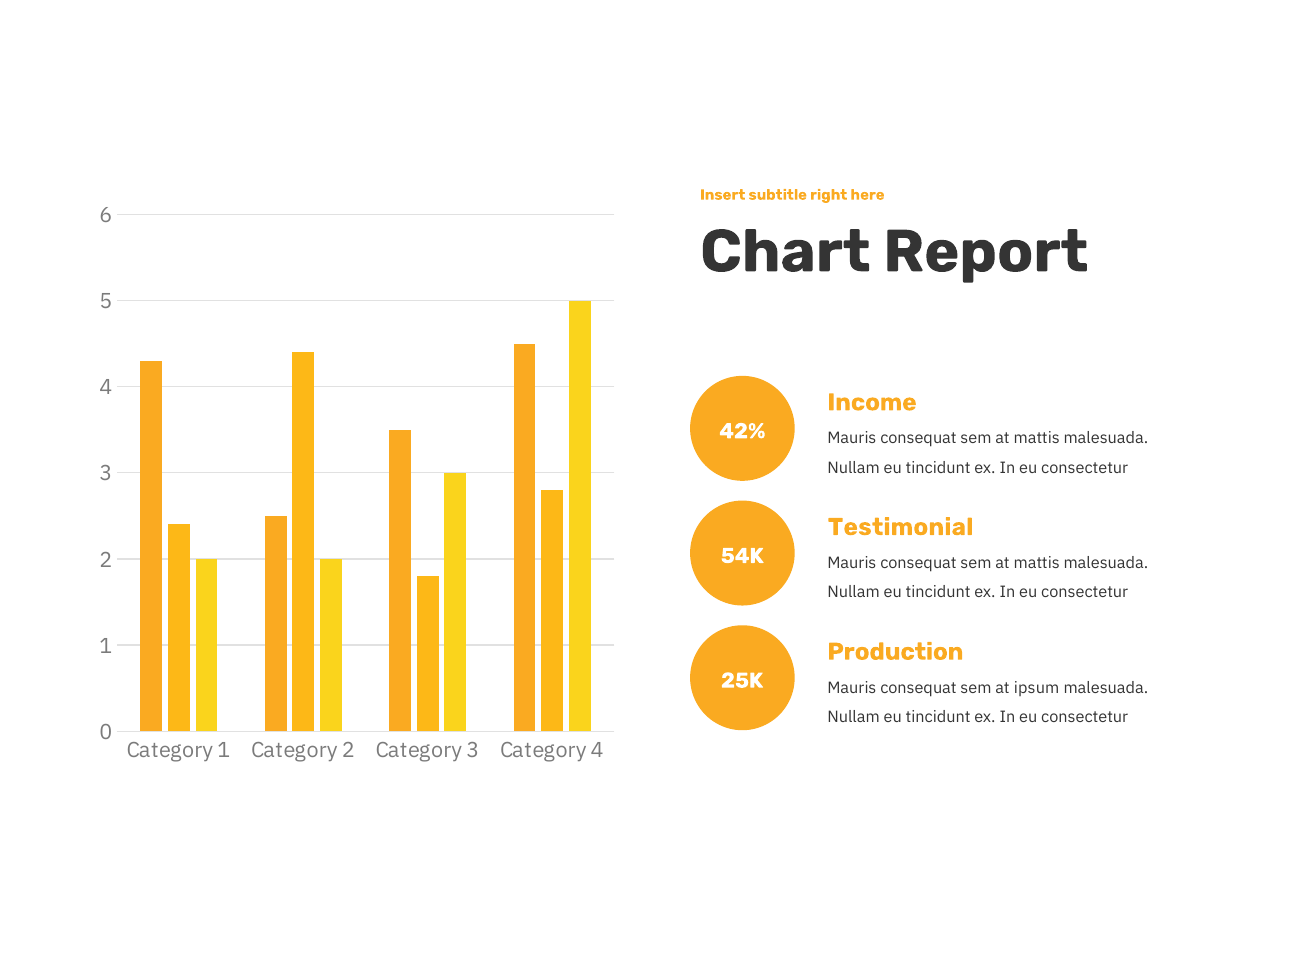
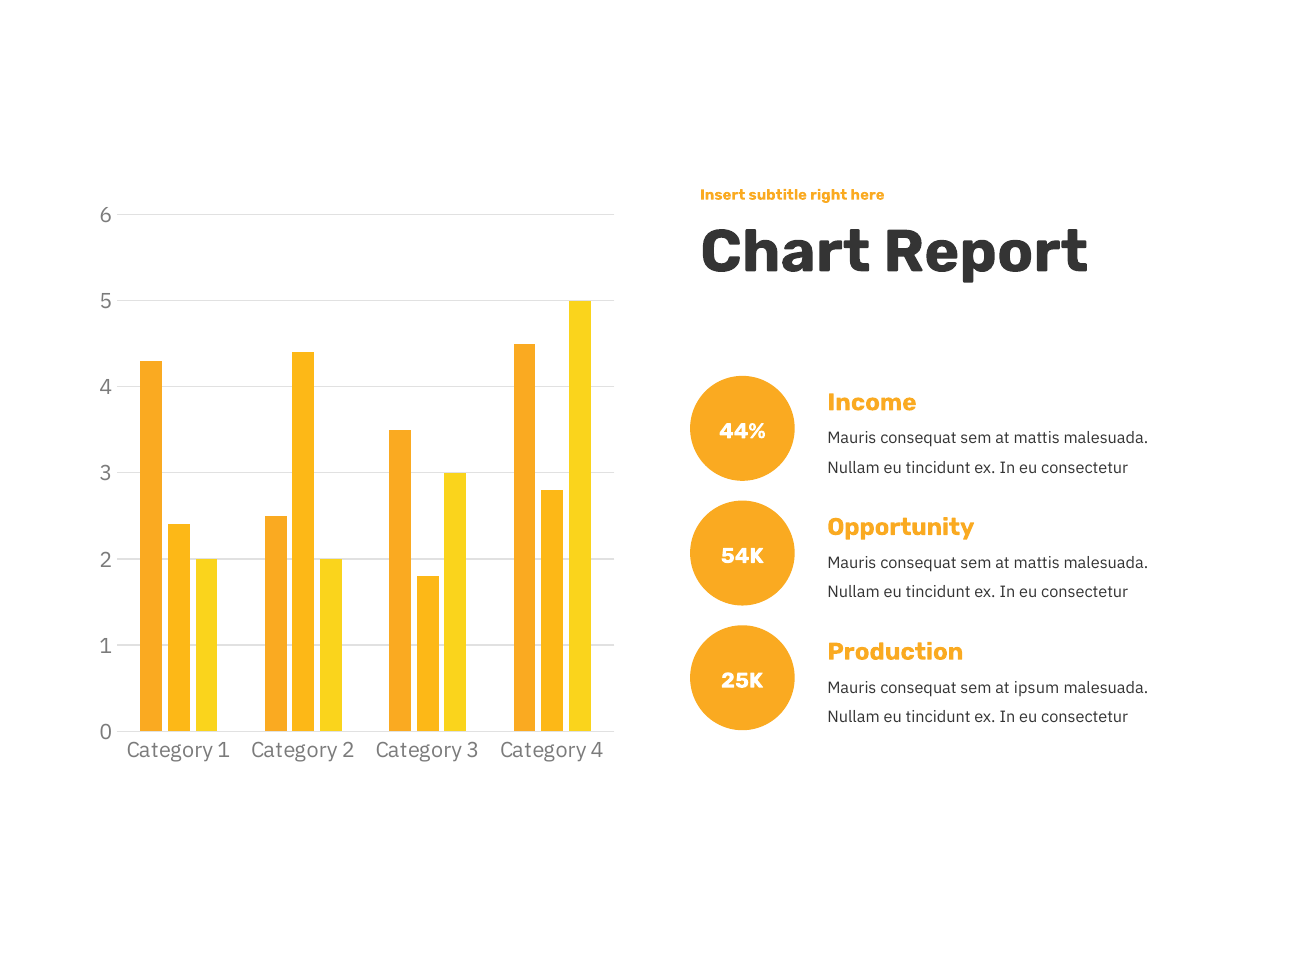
42%: 42% -> 44%
Testimonial: Testimonial -> Opportunity
